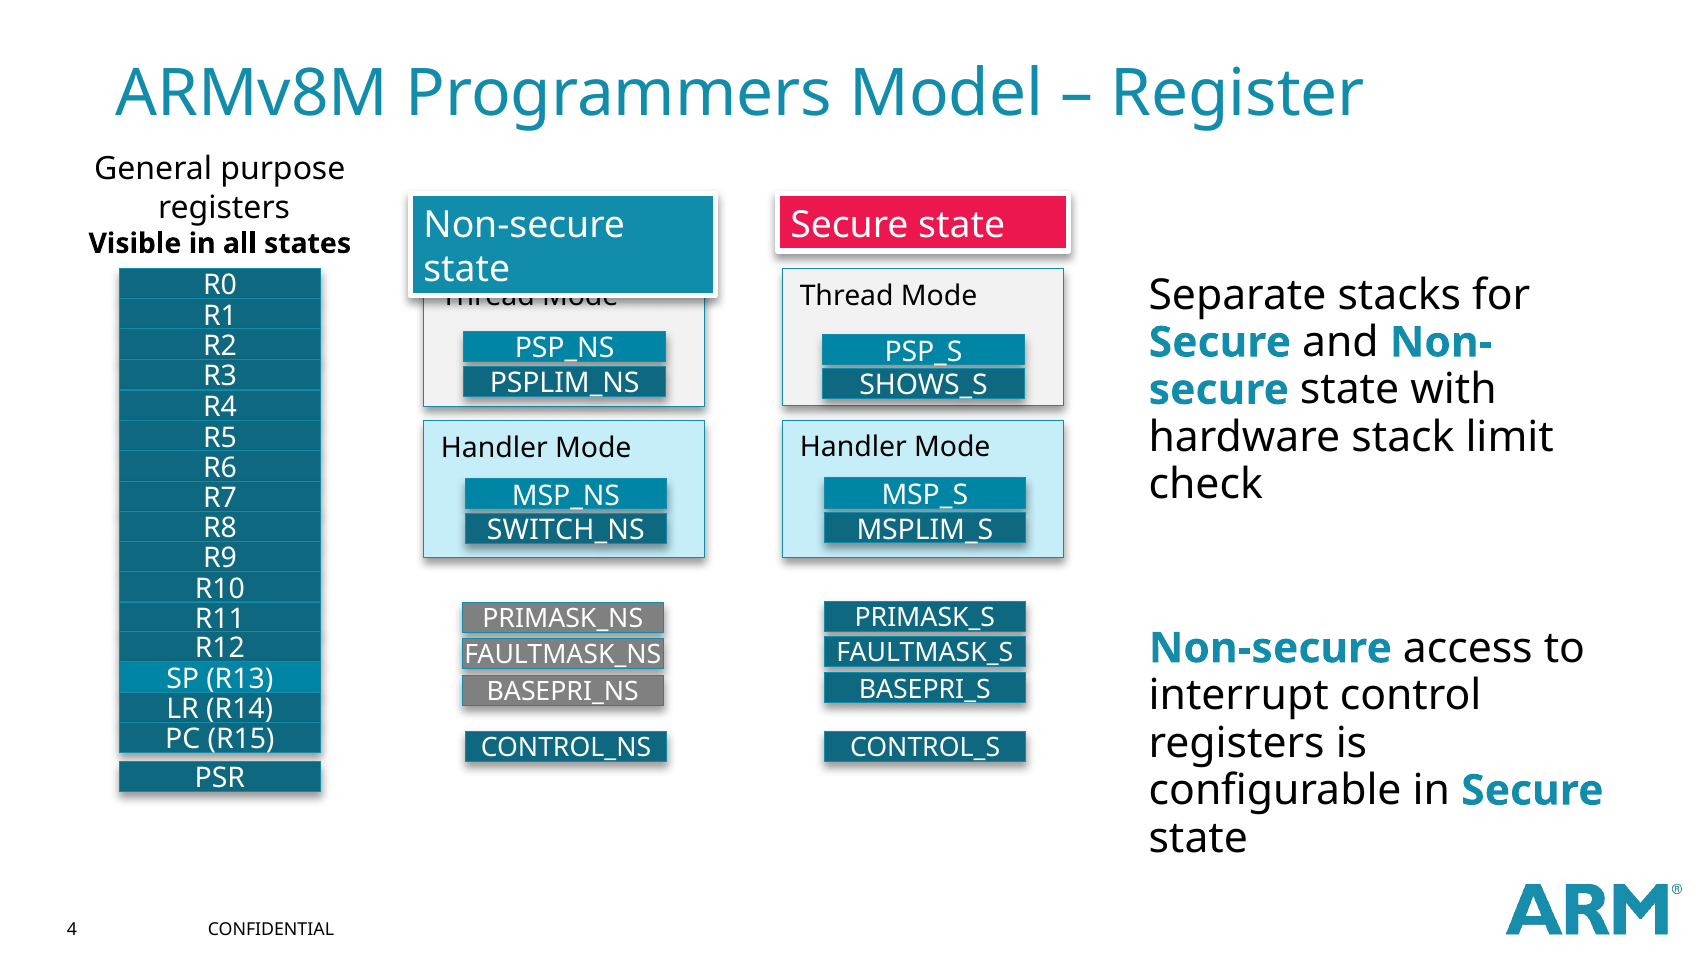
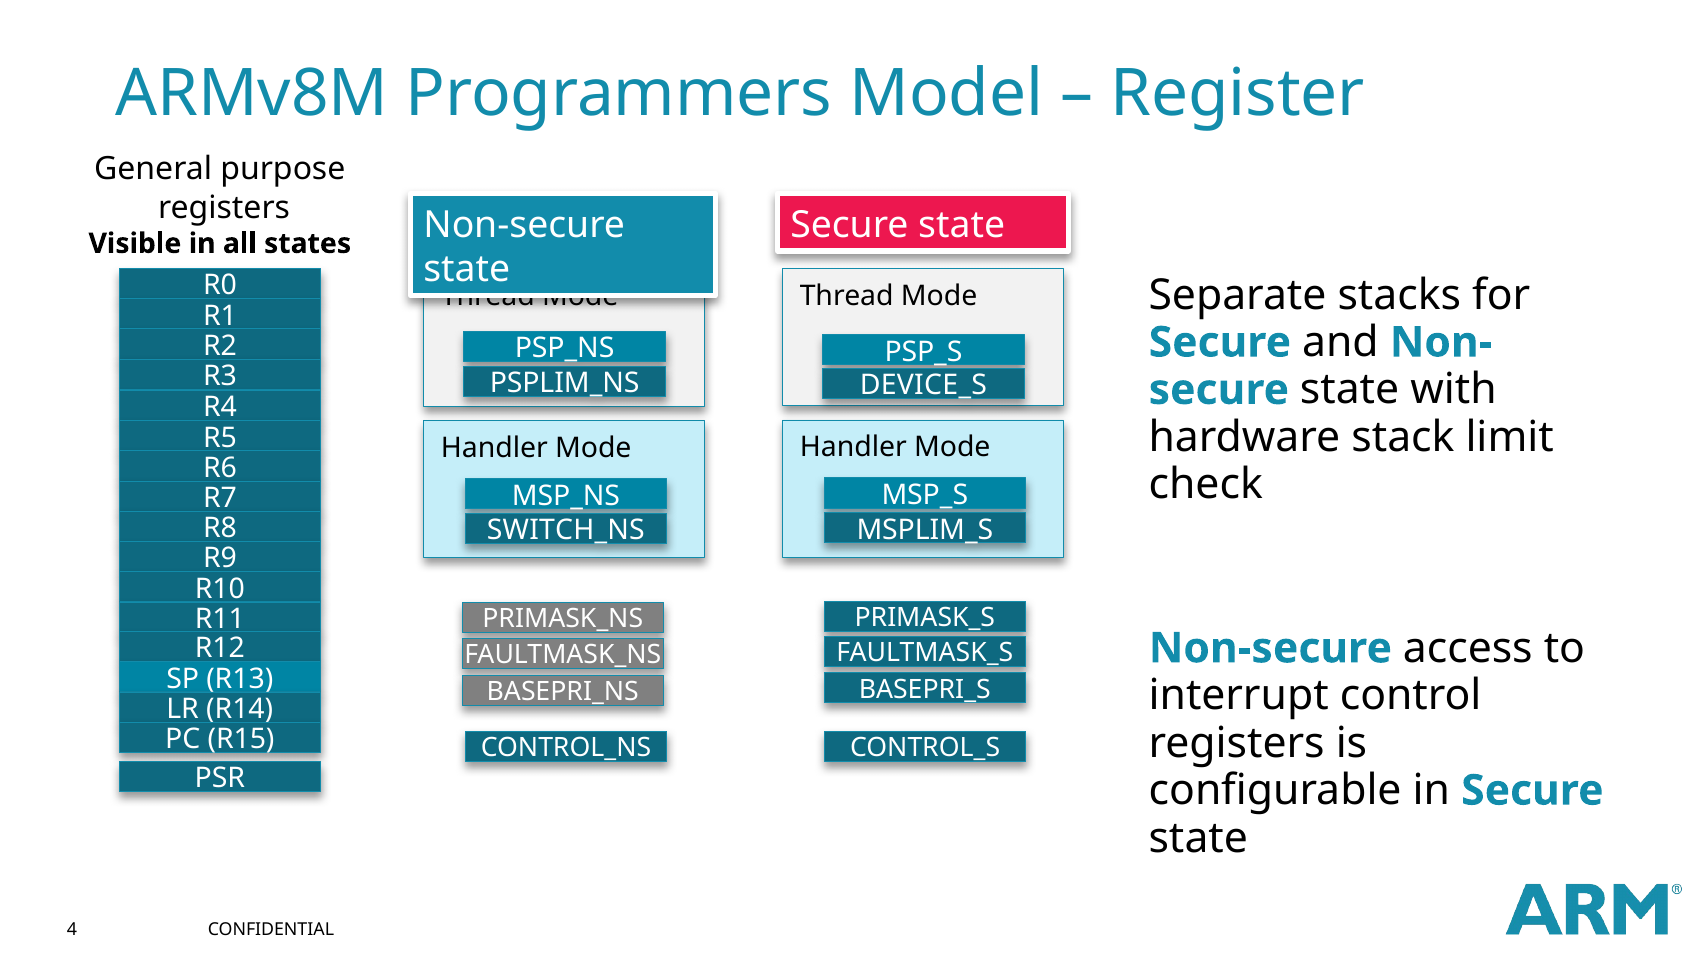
SHOWS_S: SHOWS_S -> DEVICE_S
